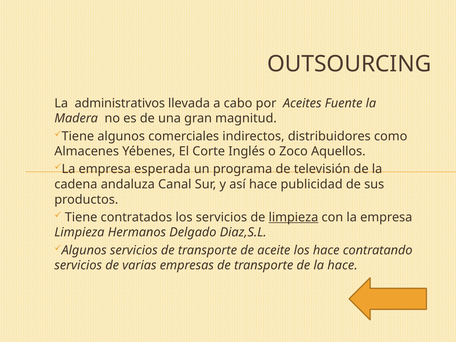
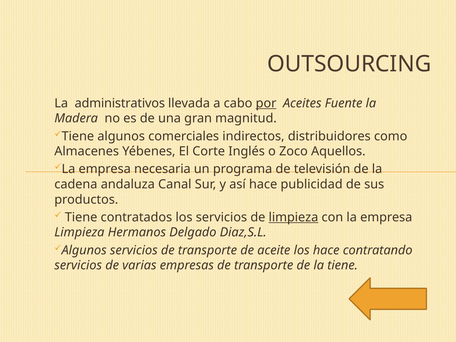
por underline: none -> present
esperada: esperada -> necesaria
la hace: hace -> tiene
